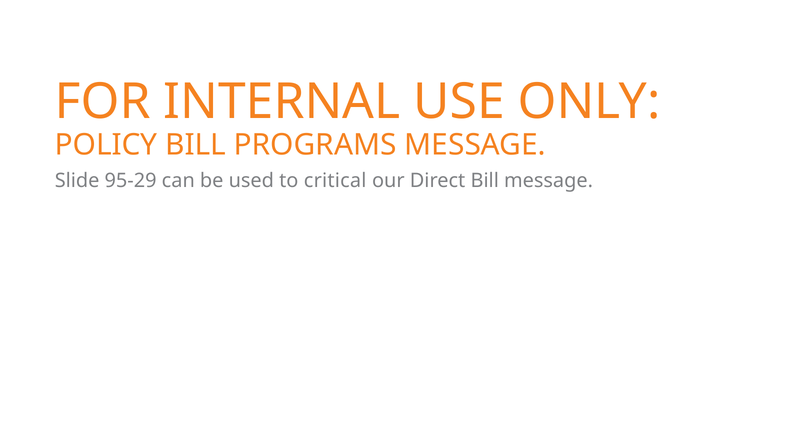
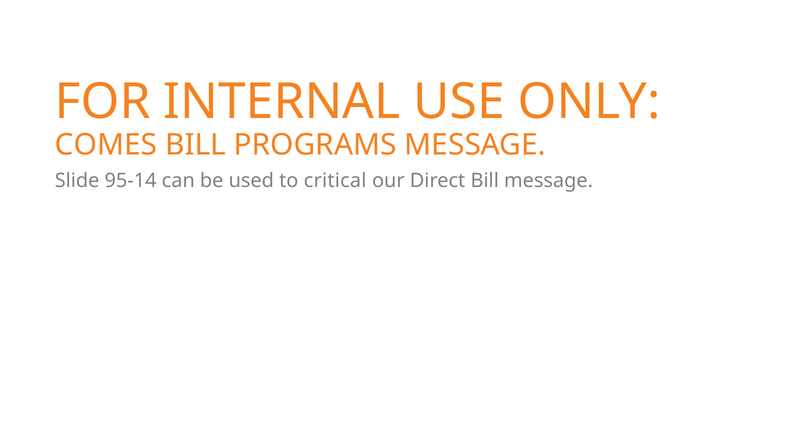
POLICY: POLICY -> COMES
95-29: 95-29 -> 95-14
